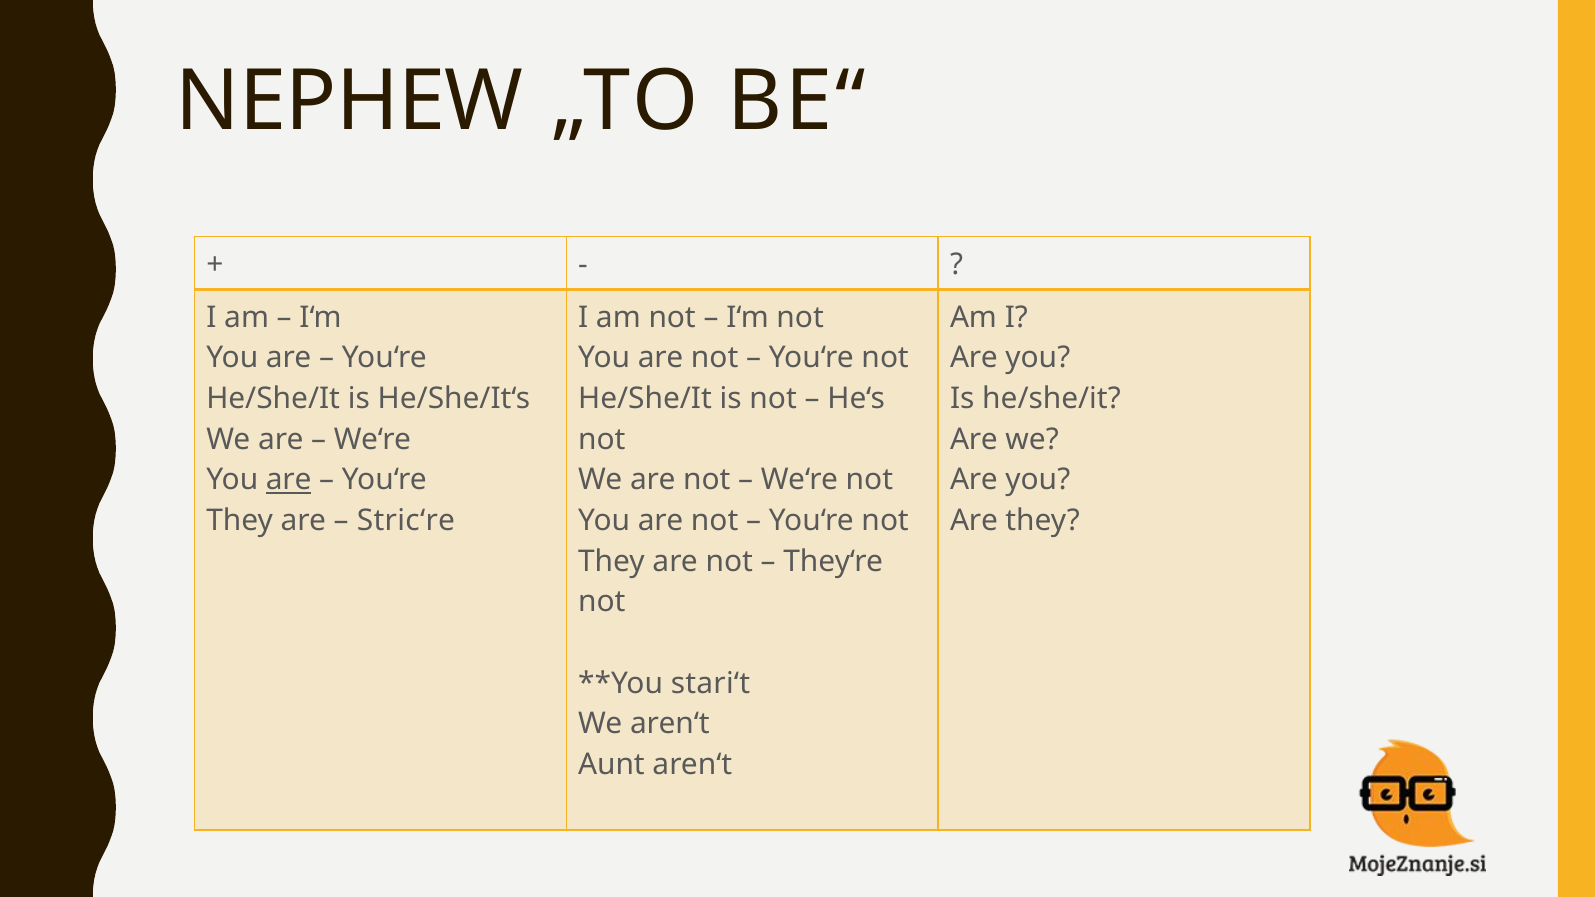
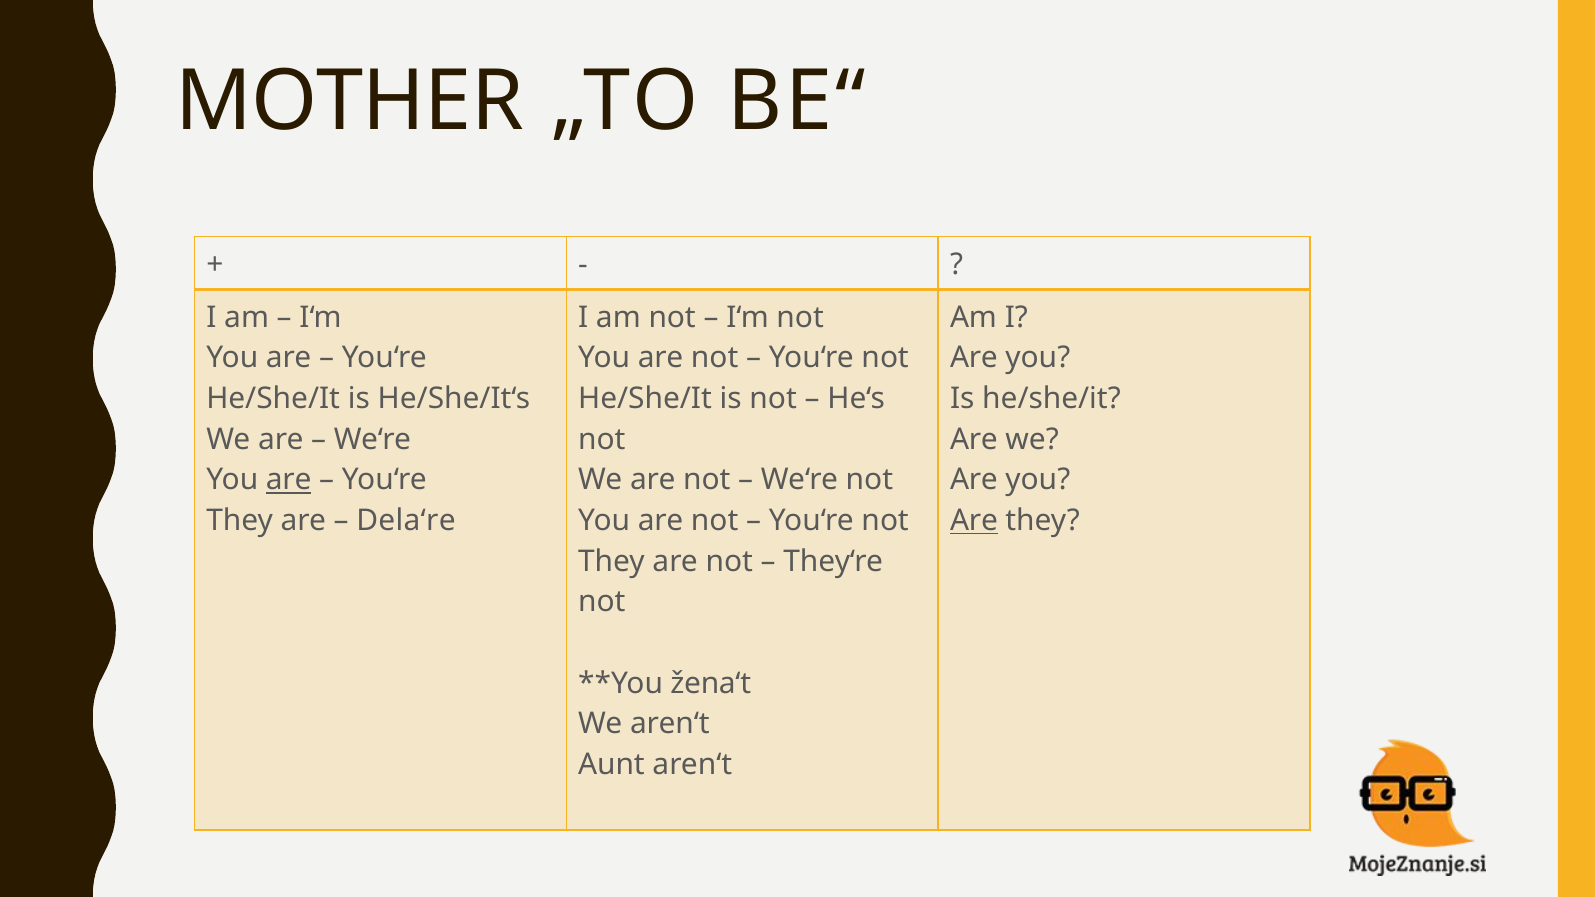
NEPHEW: NEPHEW -> MOTHER
Stric‘re: Stric‘re -> Dela‘re
Are at (974, 521) underline: none -> present
stari‘t: stari‘t -> žena‘t
